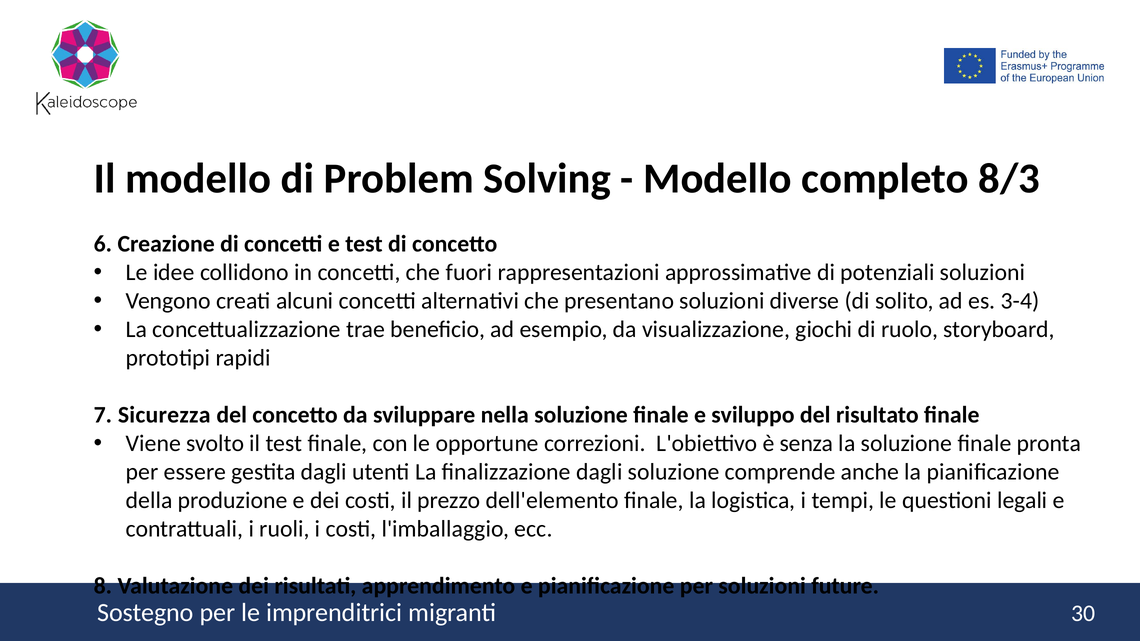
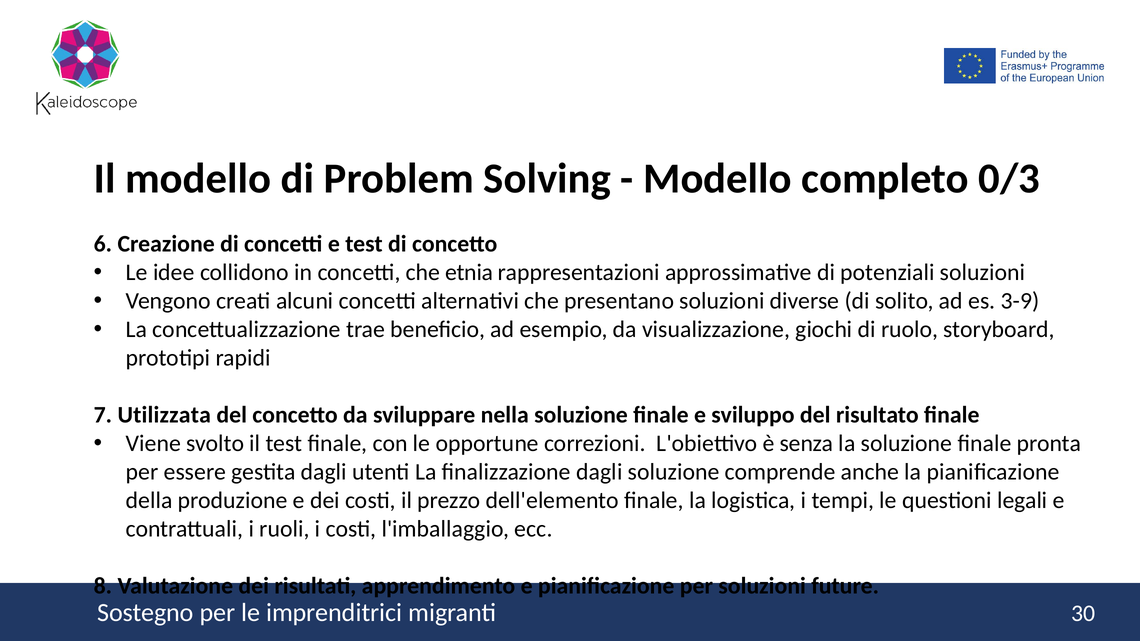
8/3: 8/3 -> 0/3
fuori: fuori -> etnia
3-4: 3-4 -> 3-9
Sicurezza: Sicurezza -> Utilizzata
